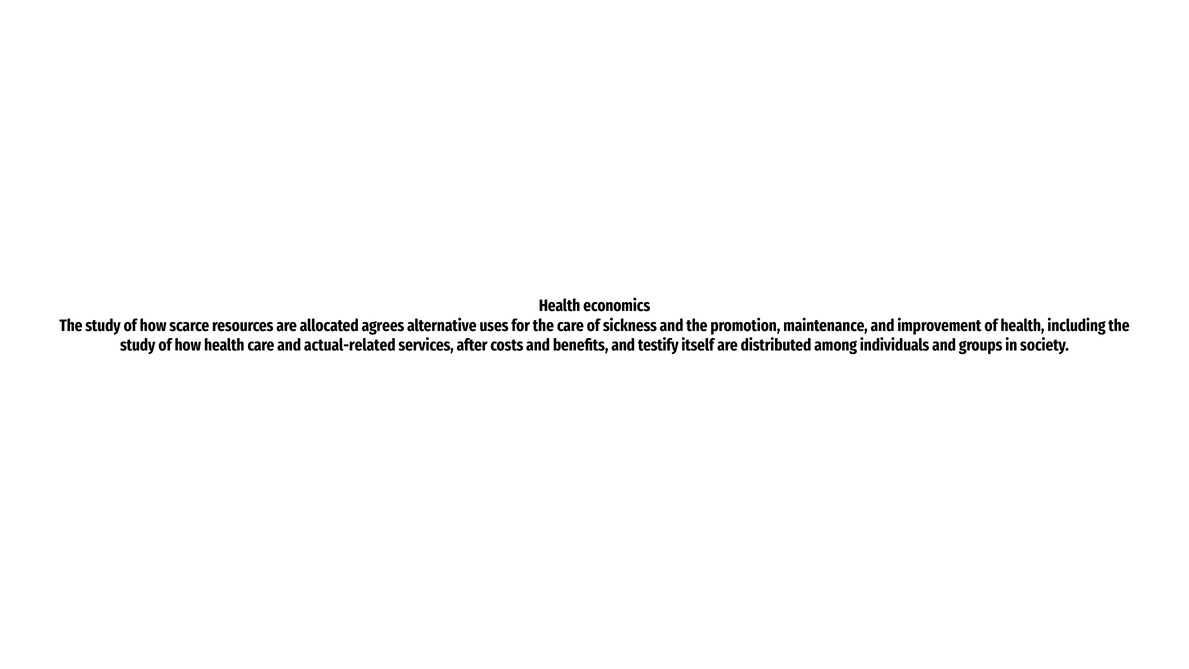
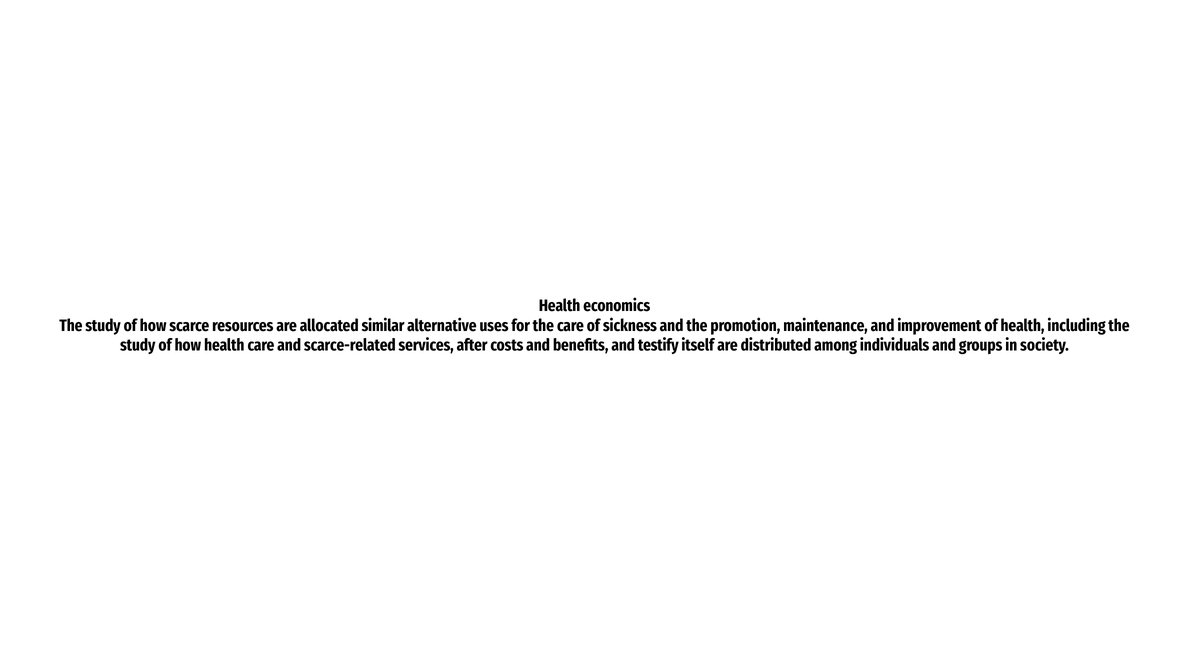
agrees: agrees -> similar
actual-related: actual-related -> scarce-related
